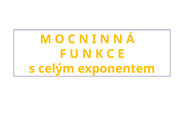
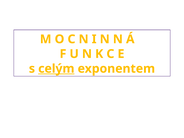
celým underline: none -> present
